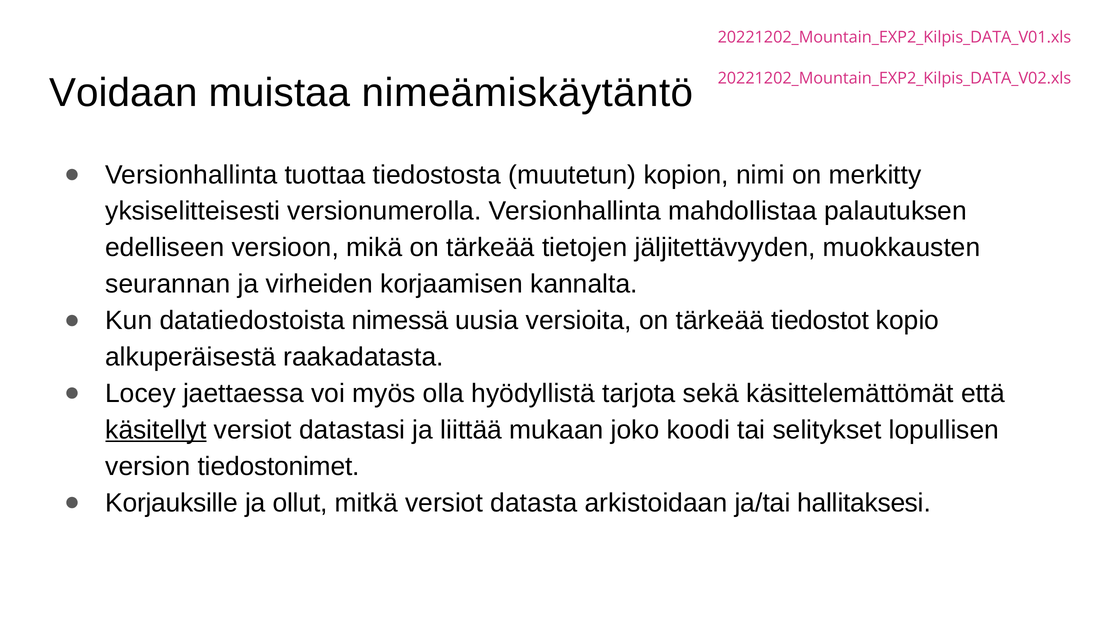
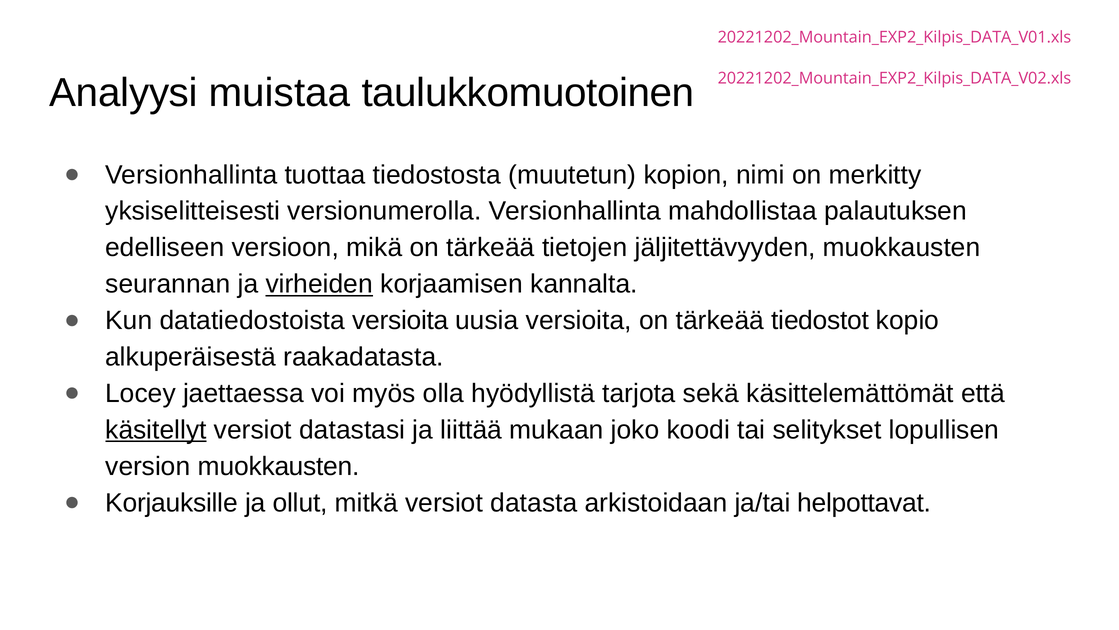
Voidaan: Voidaan -> Analyysi
nimeämiskäytäntö: nimeämiskäytäntö -> taulukkomuotoinen
virheiden underline: none -> present
datatiedostoista nimessä: nimessä -> versioita
version tiedostonimet: tiedostonimet -> muokkausten
hallitaksesi: hallitaksesi -> helpottavat
